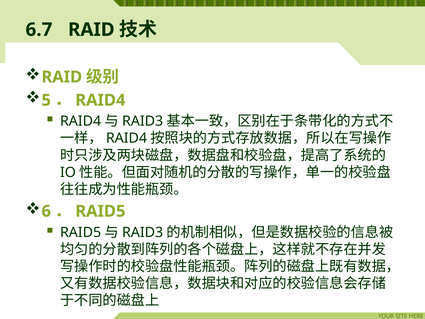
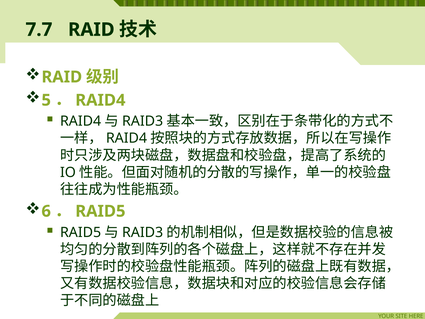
6.7: 6.7 -> 7.7
